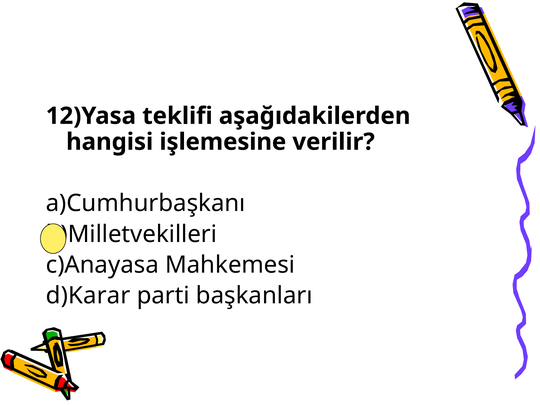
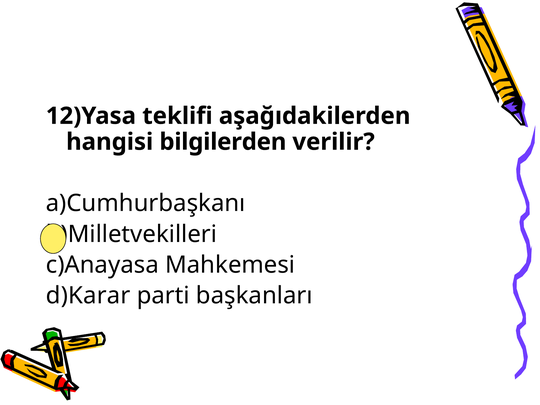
işlemesine: işlemesine -> bilgilerden
